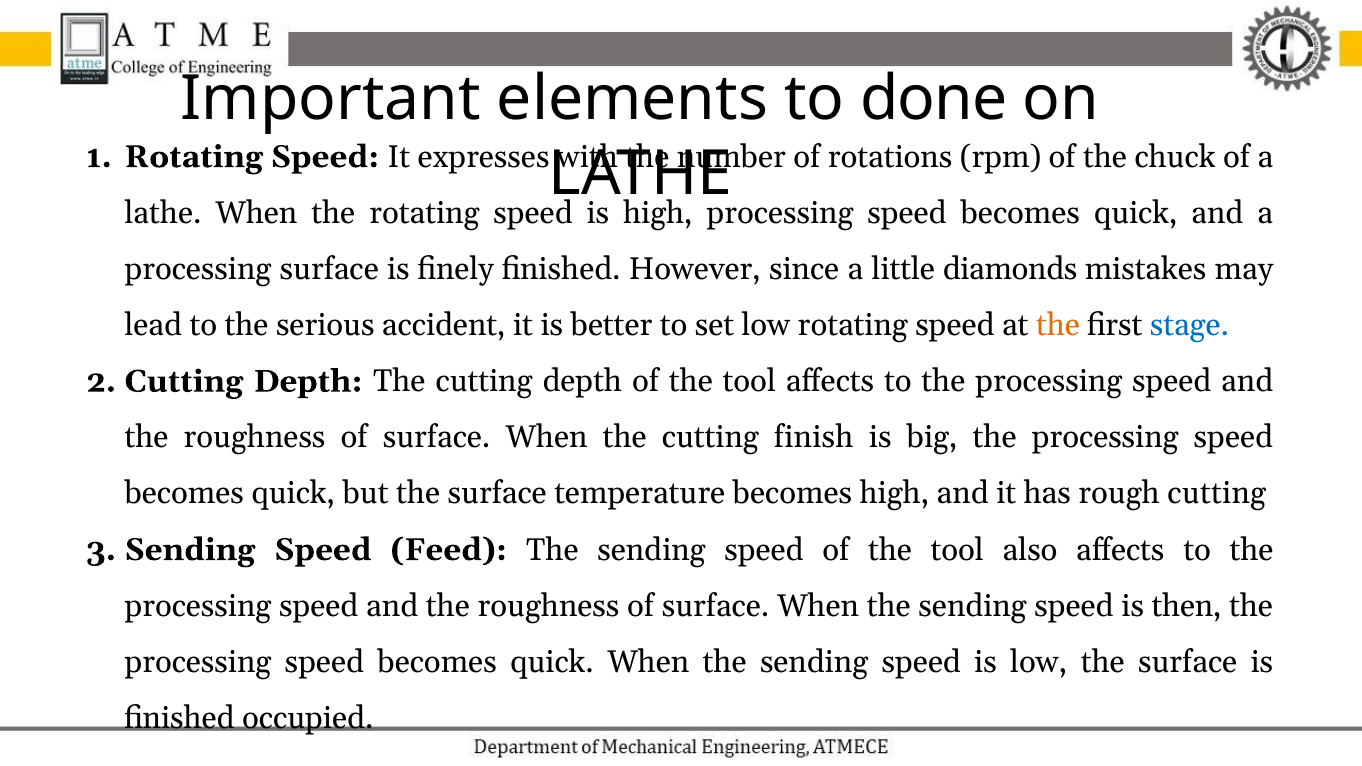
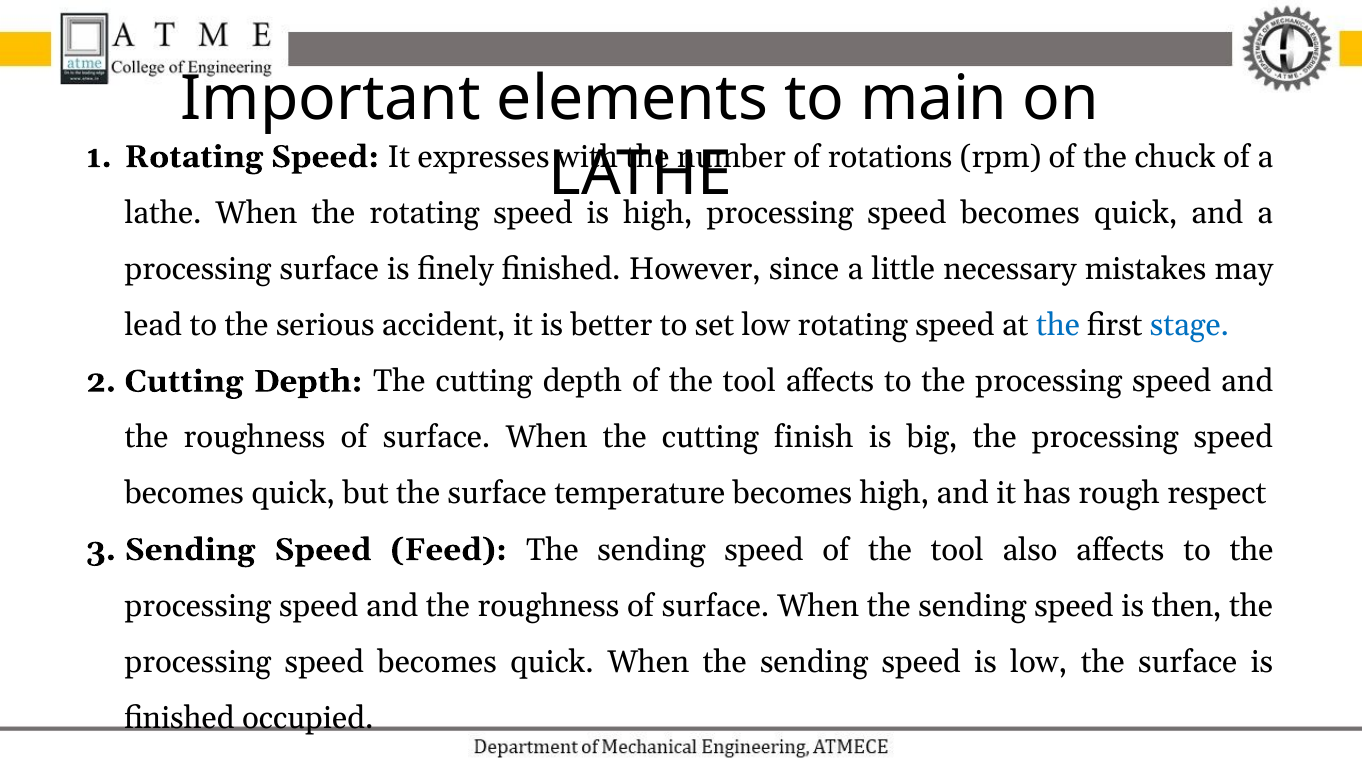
done: done -> main
diamonds: diamonds -> necessary
the at (1058, 325) colour: orange -> blue
rough cutting: cutting -> respect
